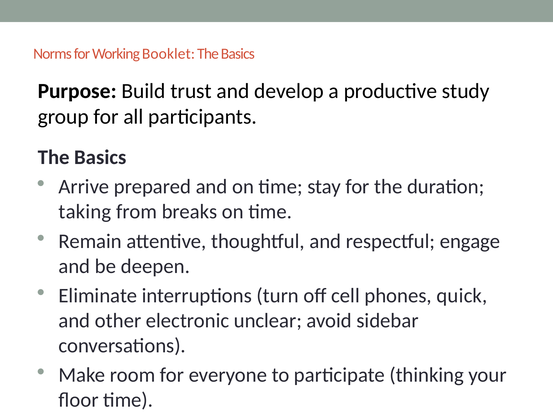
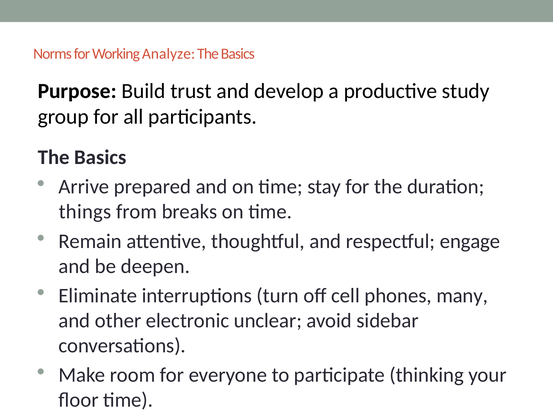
Booklet: Booklet -> Analyze
taking: taking -> things
quick: quick -> many
